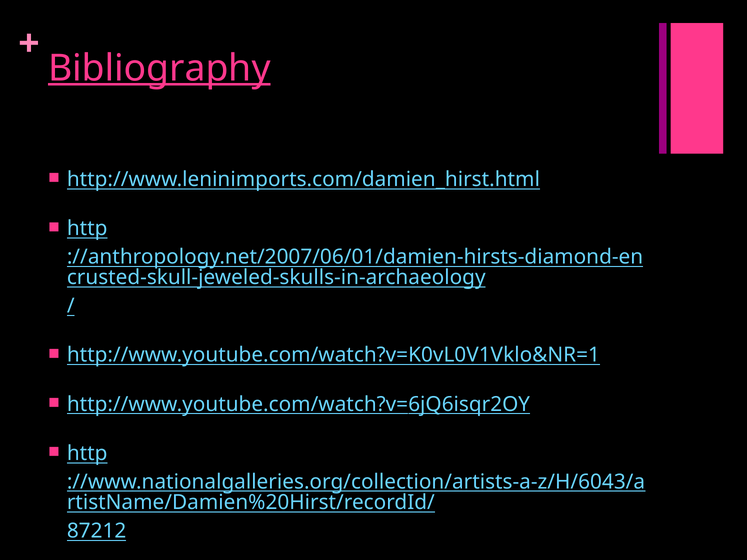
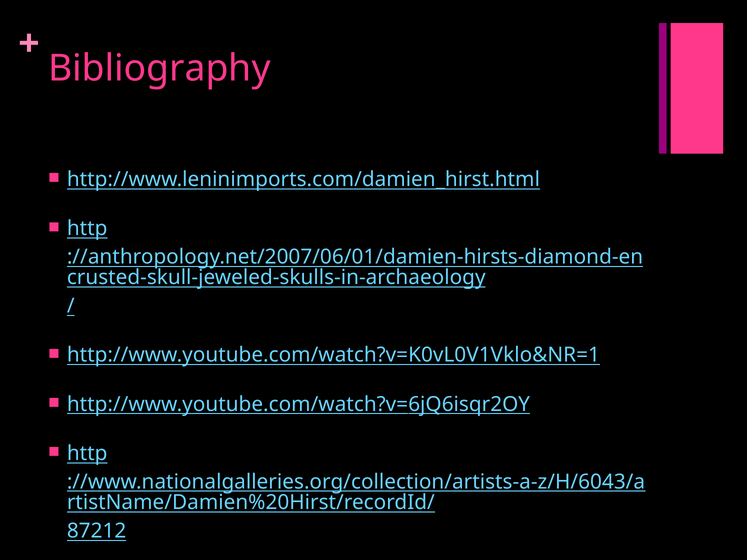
Bibliography underline: present -> none
